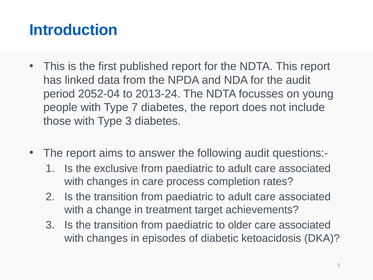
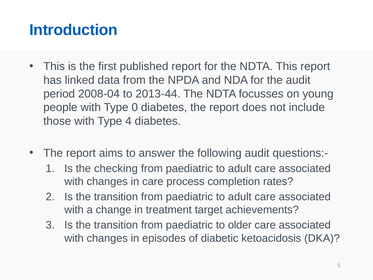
2052-04: 2052-04 -> 2008-04
2013-24: 2013-24 -> 2013-44
7: 7 -> 0
Type 3: 3 -> 4
exclusive: exclusive -> checking
